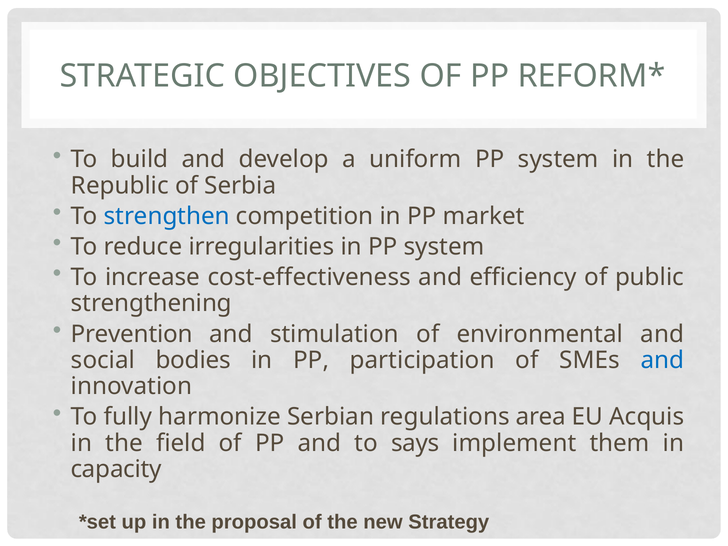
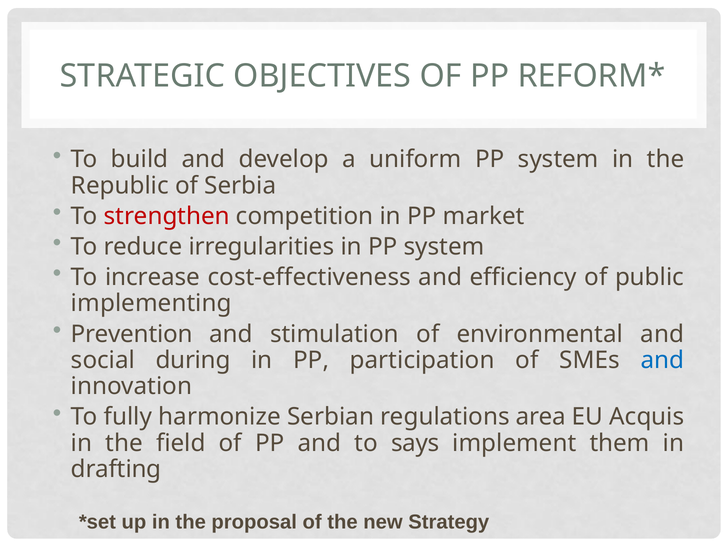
strengthen colour: blue -> red
strengthening: strengthening -> implementing
bodies: bodies -> during
capacity: capacity -> drafting
